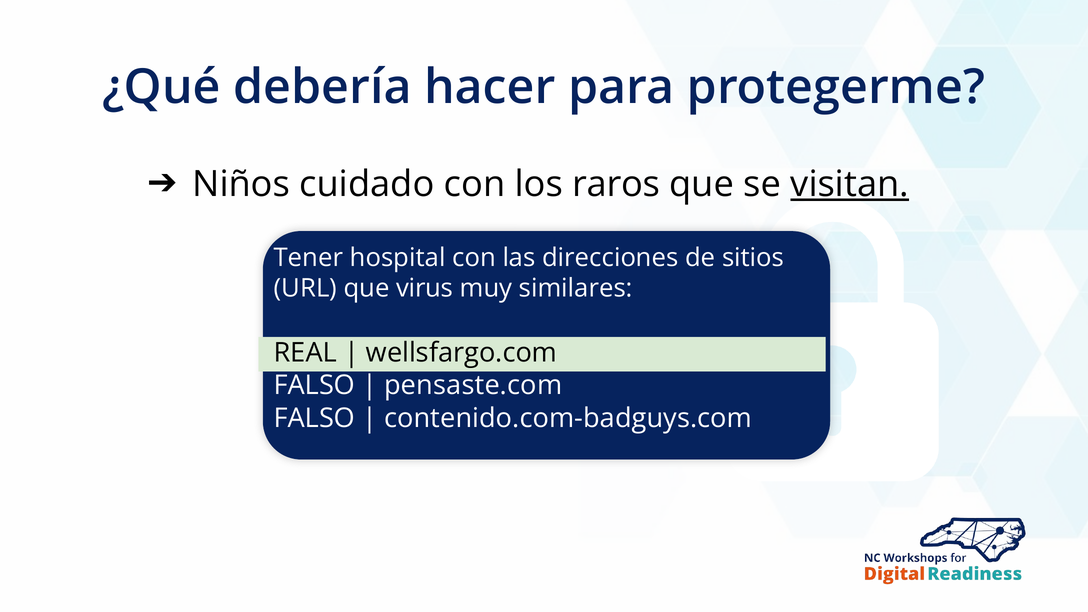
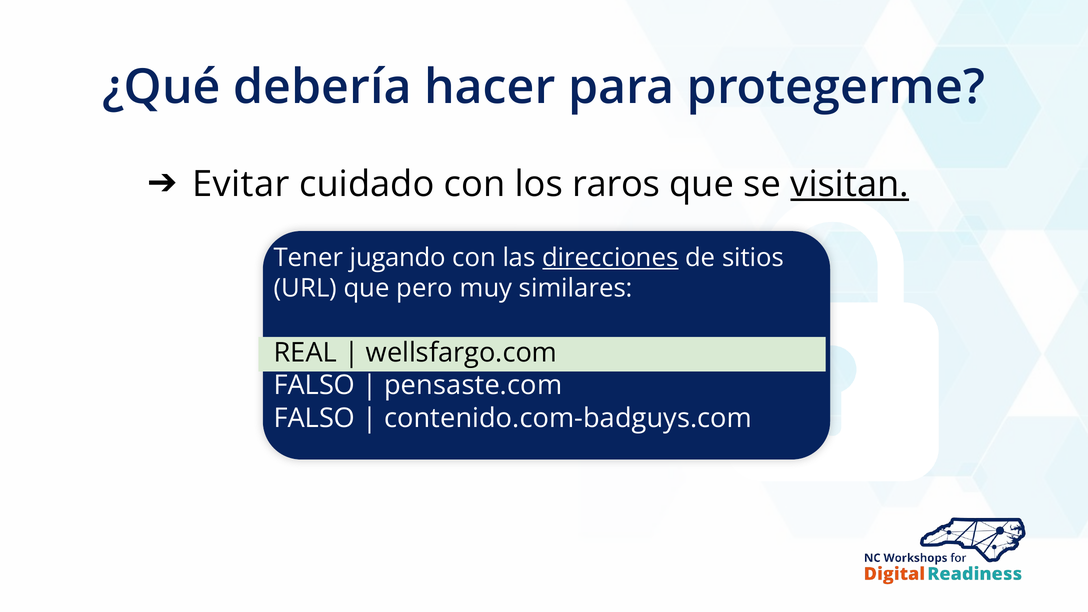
Niños: Niños -> Evitar
hospital: hospital -> jugando
direcciones underline: none -> present
virus: virus -> pero
